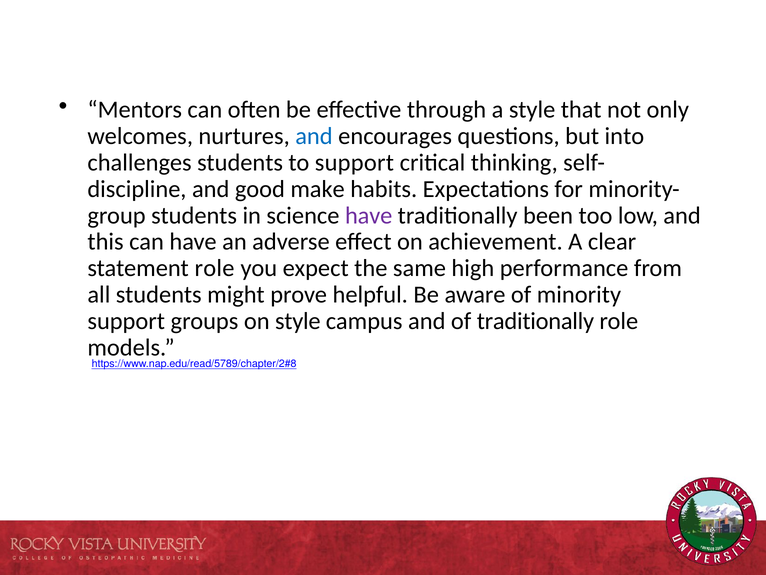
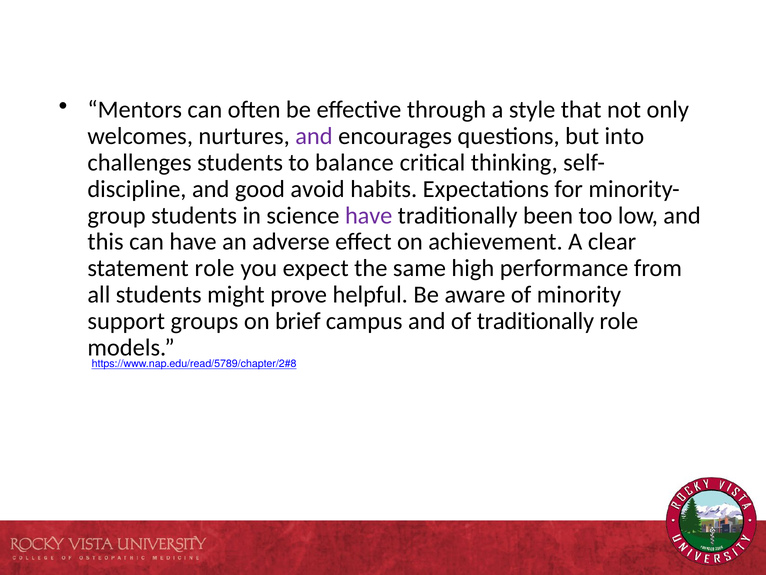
and at (314, 136) colour: blue -> purple
to support: support -> balance
make: make -> avoid
on style: style -> brief
